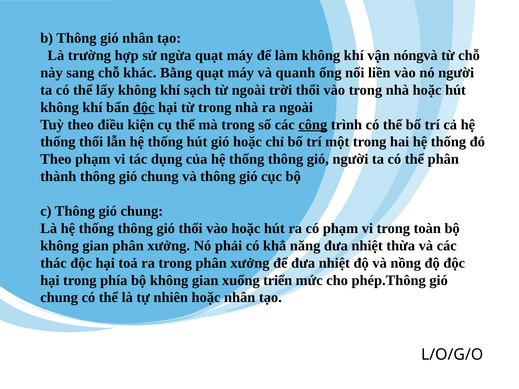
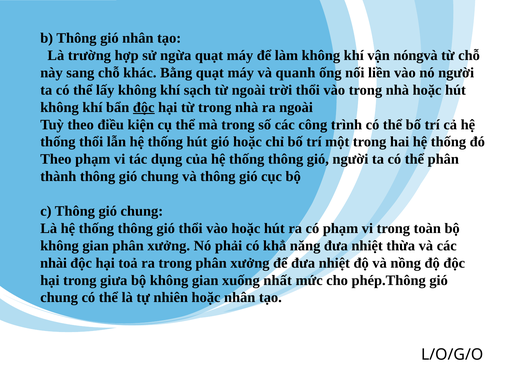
công underline: present -> none
thác: thác -> nhài
phía: phía -> giưa
triển: triển -> nhất
